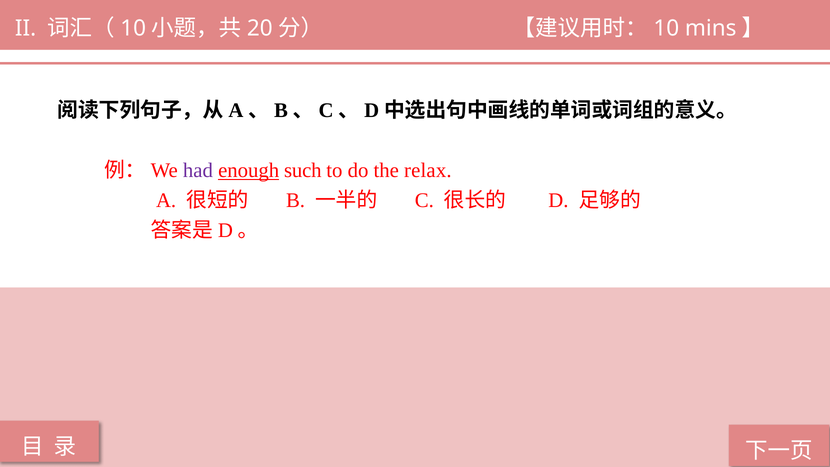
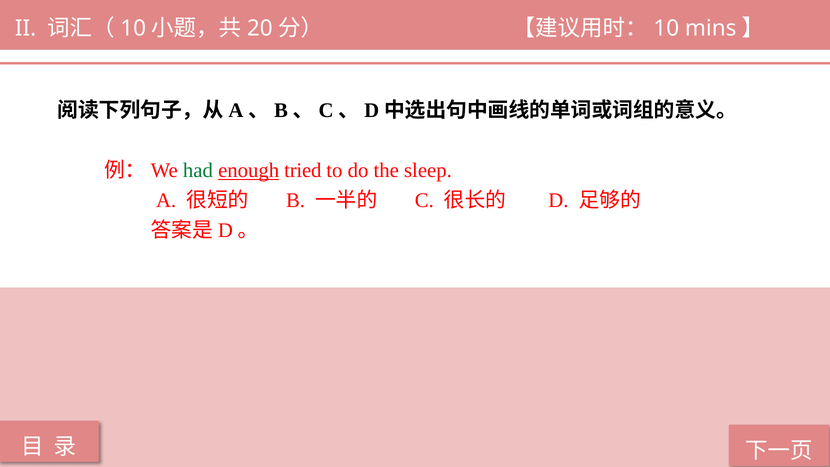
had colour: purple -> green
such: such -> tried
relax: relax -> sleep
